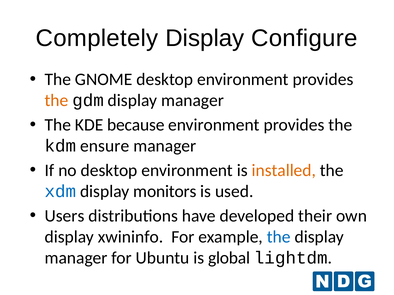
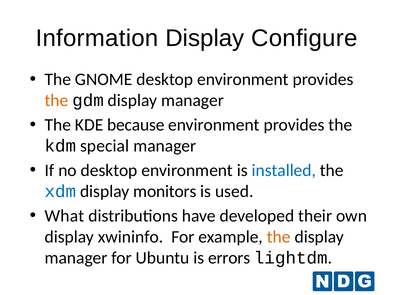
Completely: Completely -> Information
ensure: ensure -> special
installed colour: orange -> blue
Users: Users -> What
the at (279, 237) colour: blue -> orange
global: global -> errors
